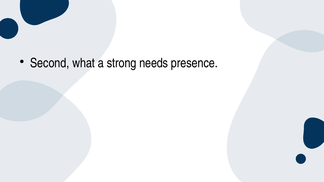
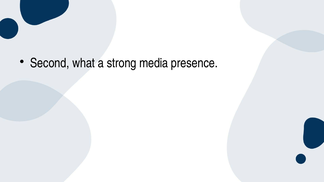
needs: needs -> media
